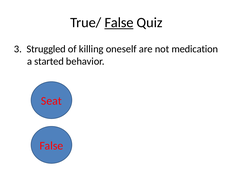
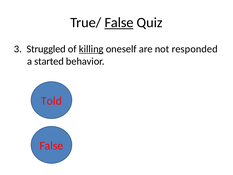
killing underline: none -> present
medication: medication -> responded
Seat: Seat -> Told
